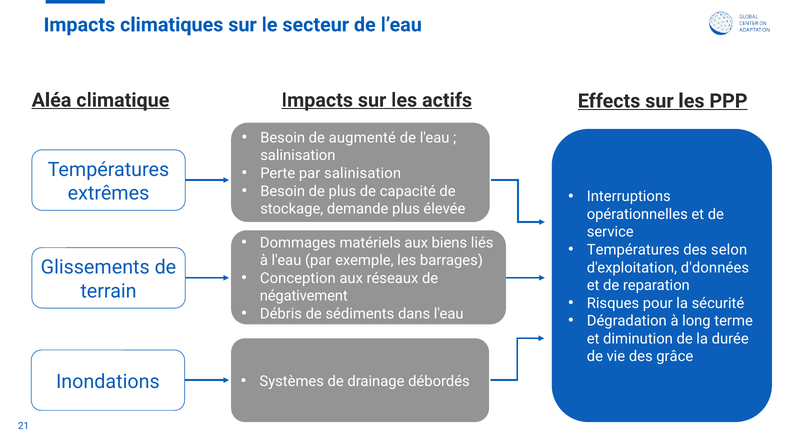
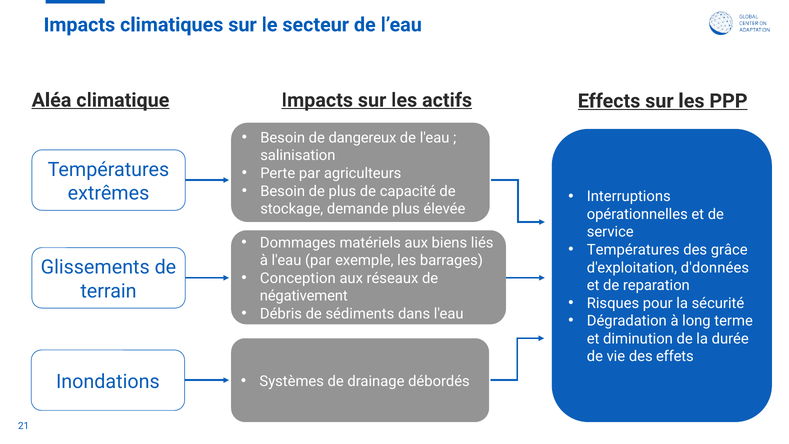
augmenté: augmenté -> dangereux
par salinisation: salinisation -> agriculteurs
selon: selon -> grâce
grâce: grâce -> effets
